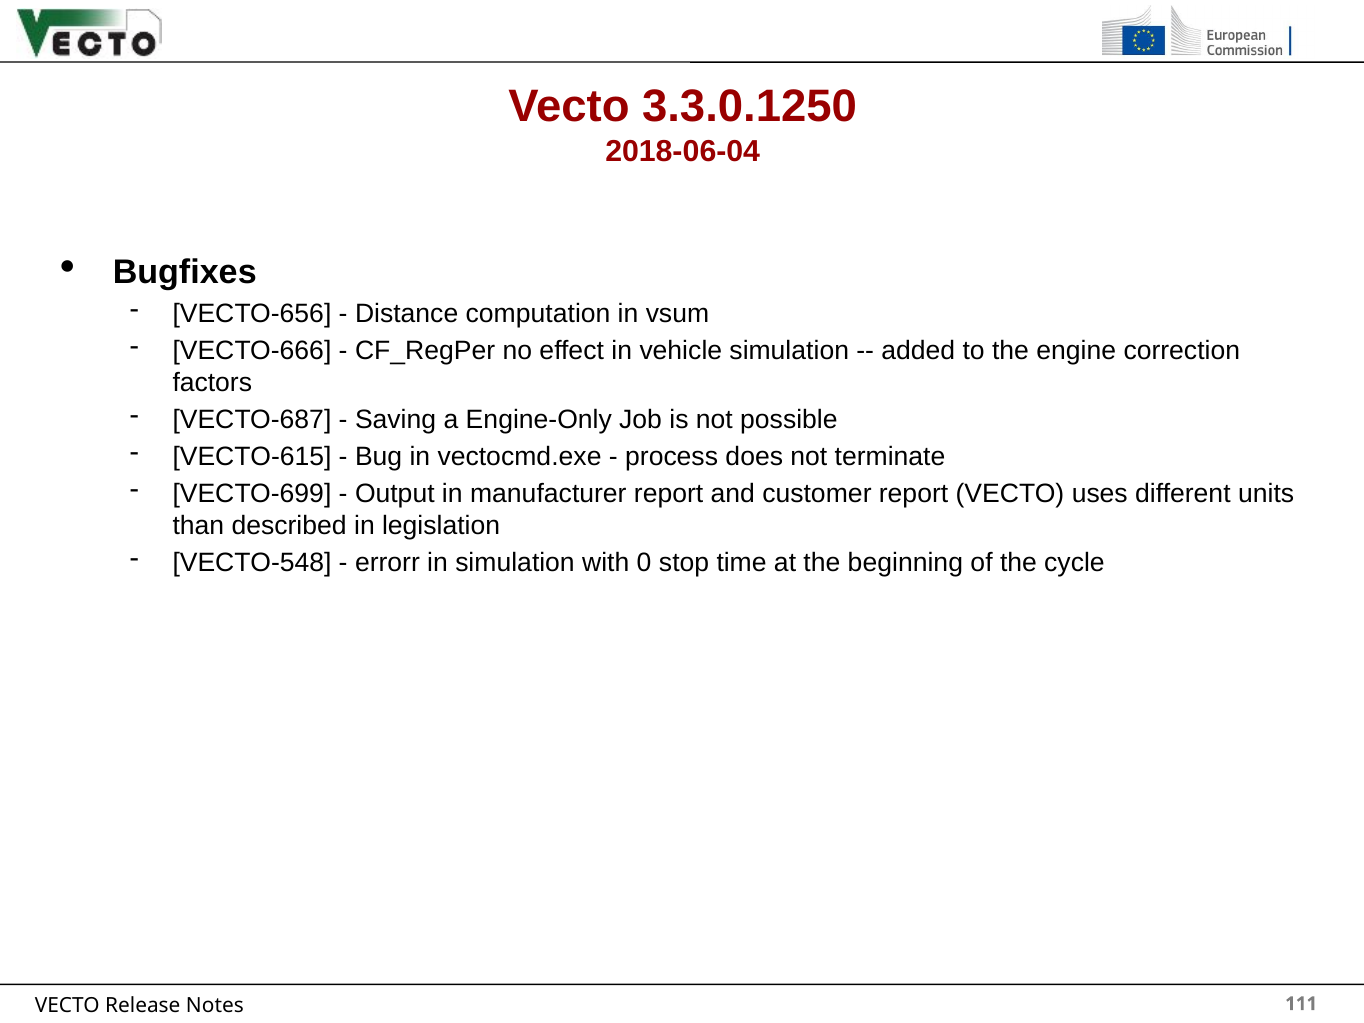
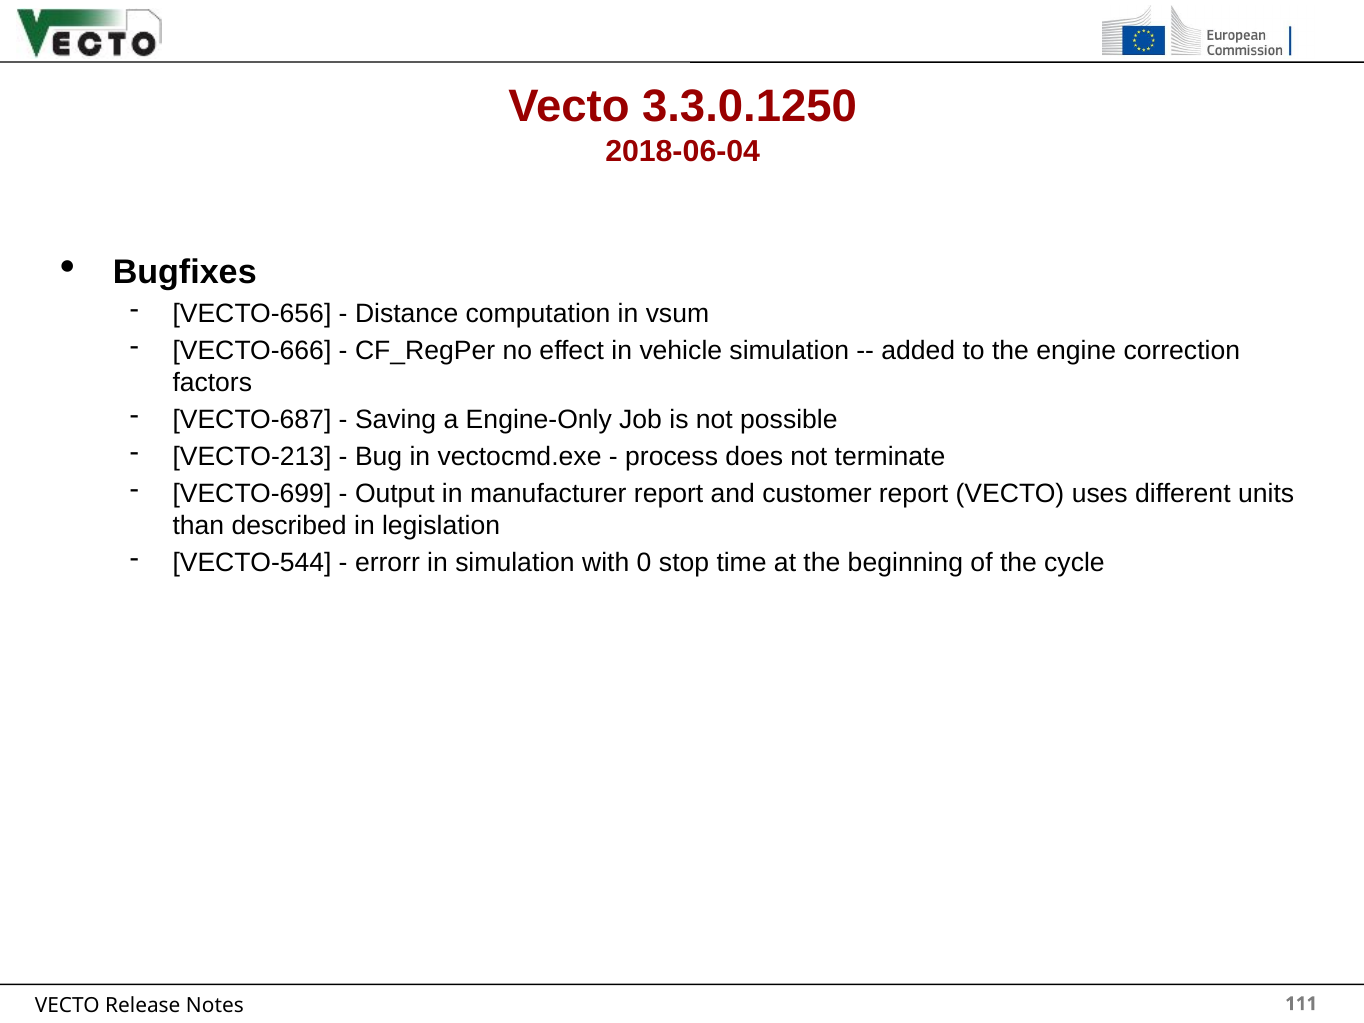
VECTO-615: VECTO-615 -> VECTO-213
VECTO-548: VECTO-548 -> VECTO-544
